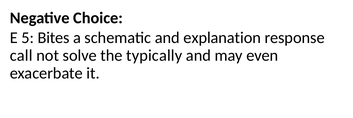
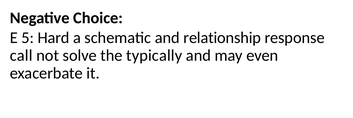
Bites: Bites -> Hard
explanation: explanation -> relationship
